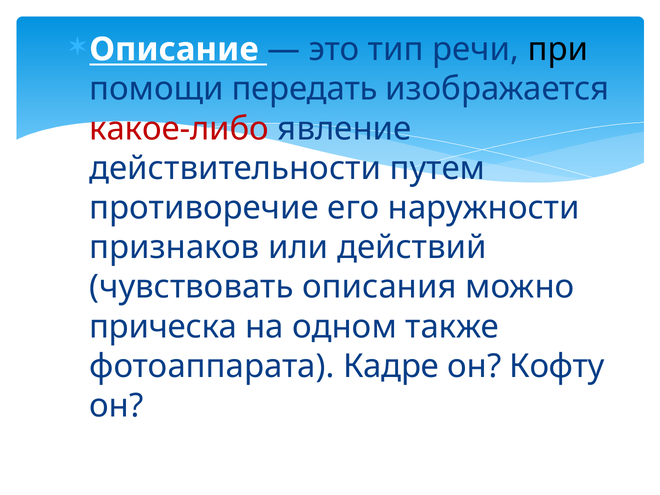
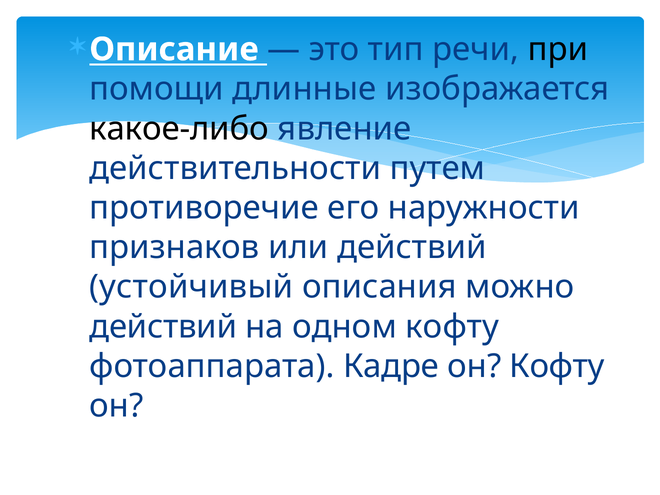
передать: передать -> длинные
какое-либо colour: red -> black
чувствовать: чувствовать -> устойчивый
прическа at (163, 327): прическа -> действий
одном также: также -> кофту
